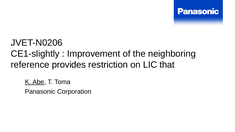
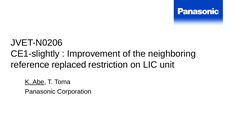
provides: provides -> replaced
that: that -> unit
